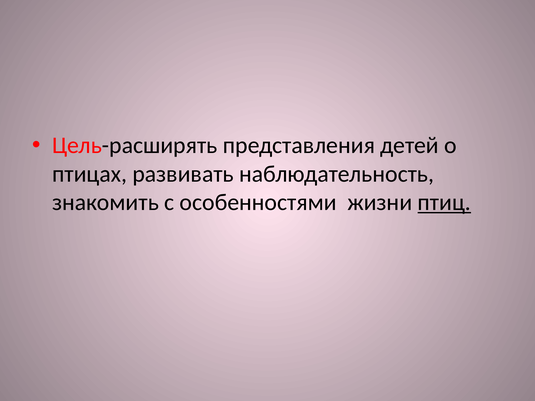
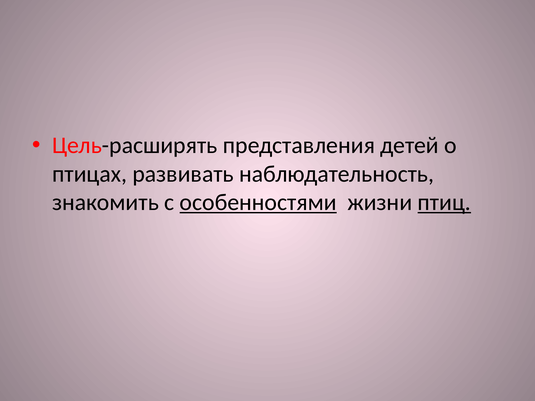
особенностями underline: none -> present
